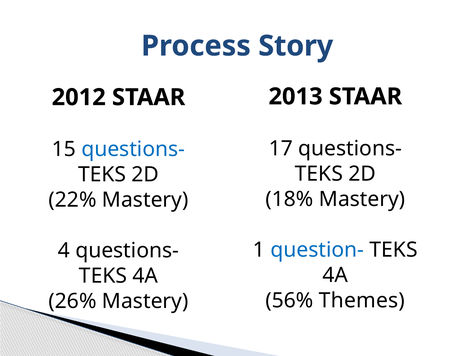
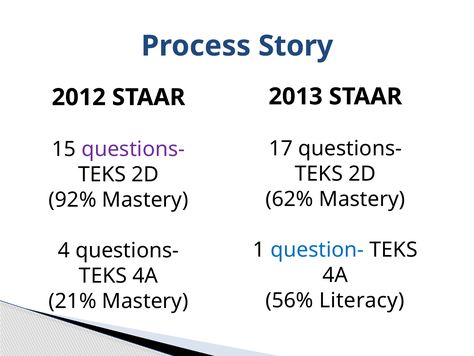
questions- at (133, 149) colour: blue -> purple
18%: 18% -> 62%
22%: 22% -> 92%
Themes: Themes -> Literacy
26%: 26% -> 21%
